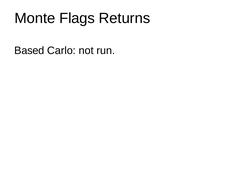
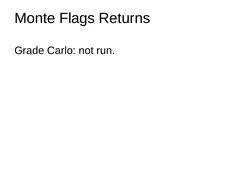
Based: Based -> Grade
